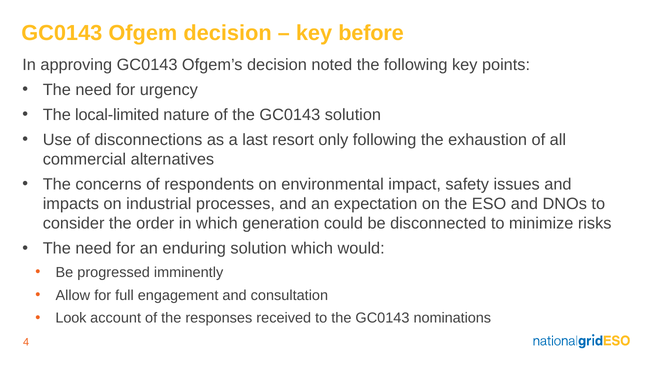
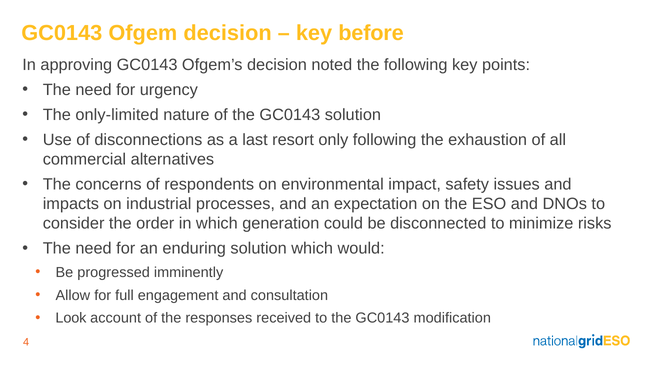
local-limited: local-limited -> only-limited
nominations: nominations -> modification
